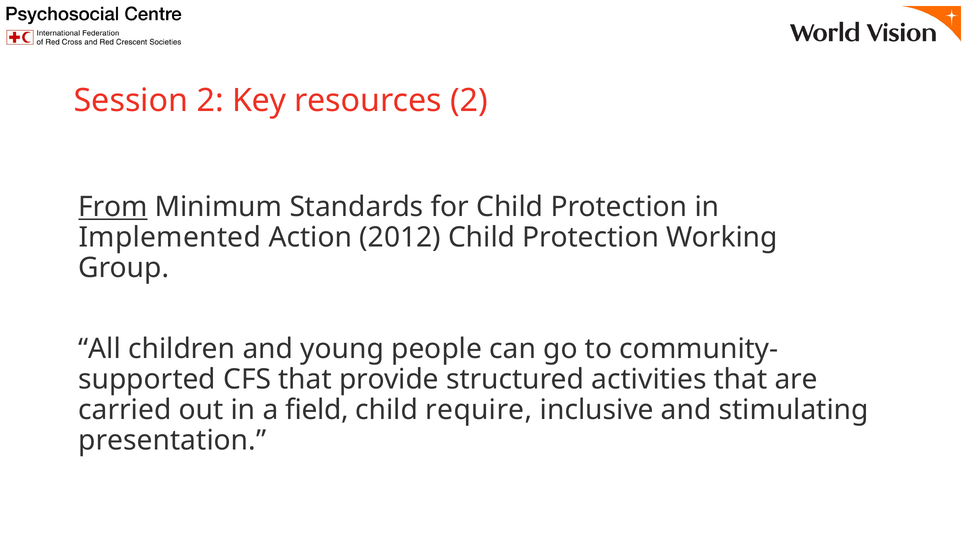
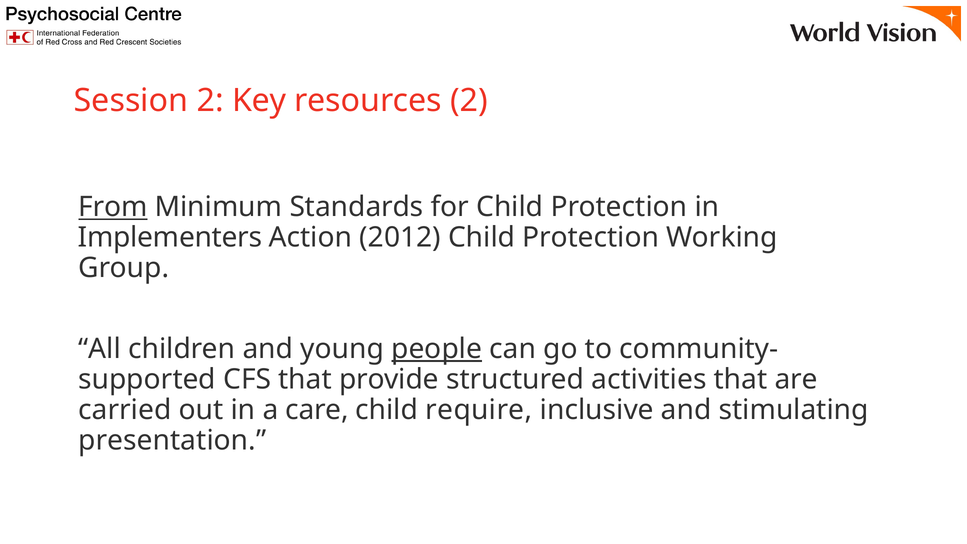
Implemented: Implemented -> Implementers
people underline: none -> present
field: field -> care
